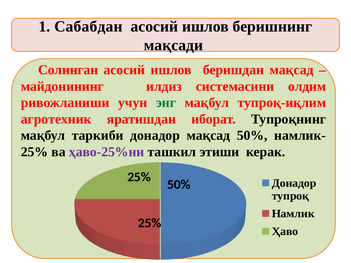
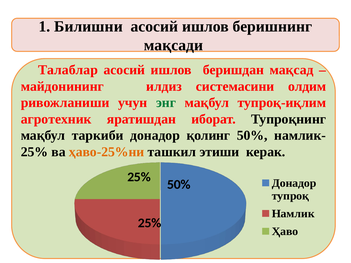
Сабабдан: Сабабдан -> Билишни
Солинган: Солинган -> Талаблар
донадор мақсад: мақсад -> қолинг
ҳаво-25%ни colour: purple -> orange
